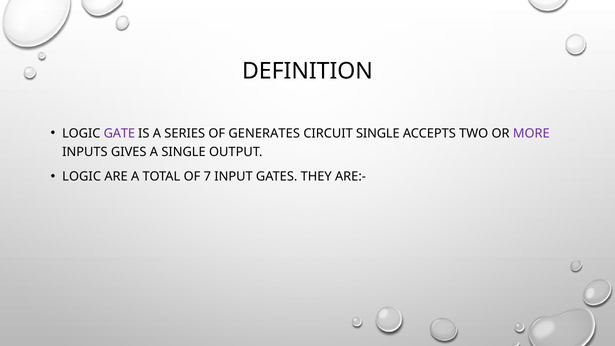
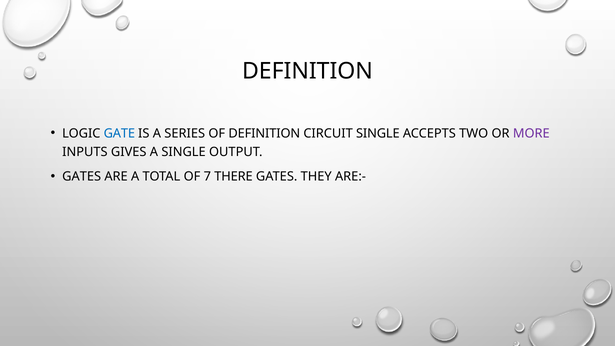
GATE colour: purple -> blue
OF GENERATES: GENERATES -> DEFINITION
LOGIC at (82, 177): LOGIC -> GATES
INPUT: INPUT -> THERE
